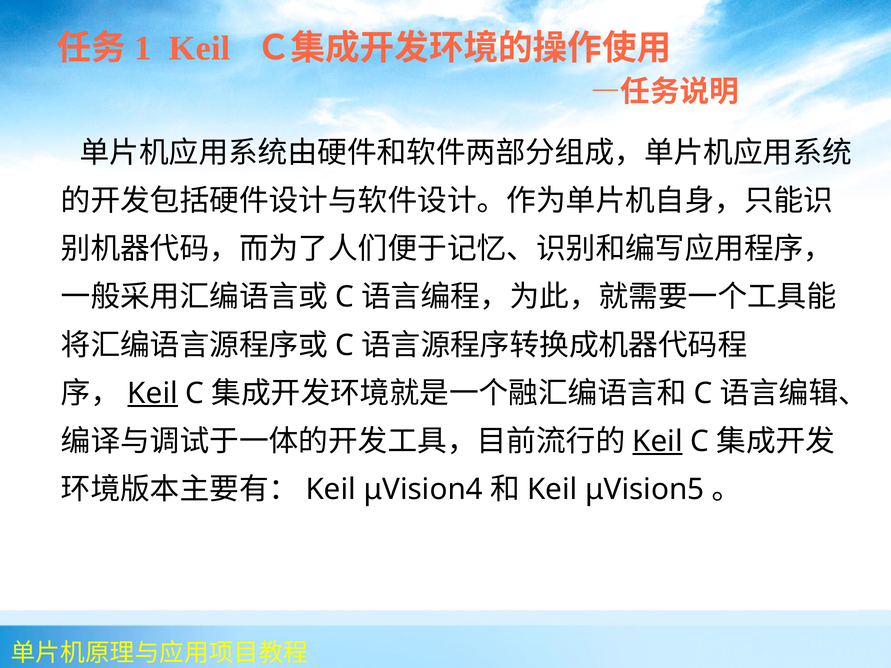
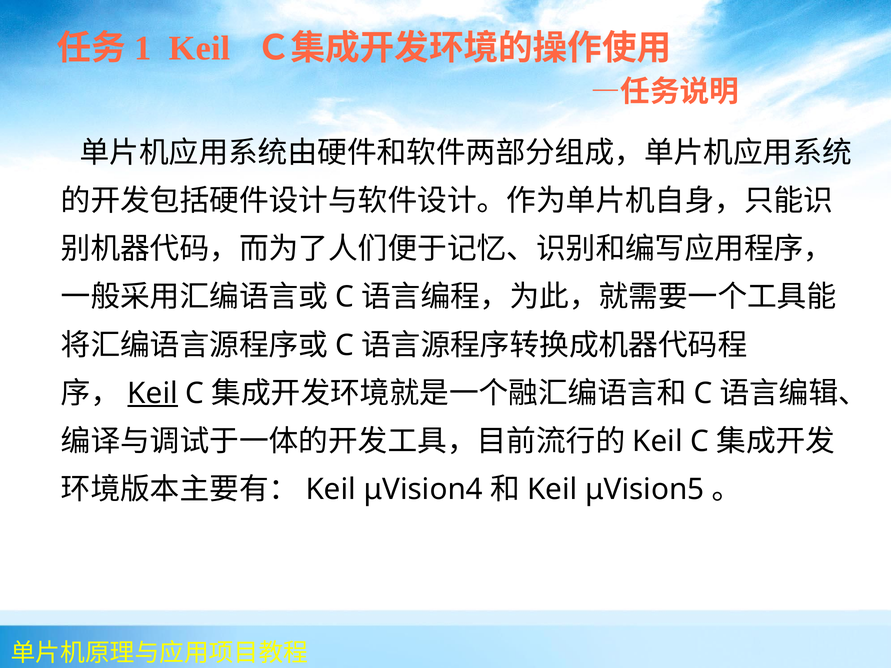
Keil at (658, 442) underline: present -> none
